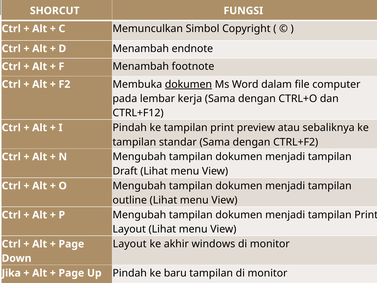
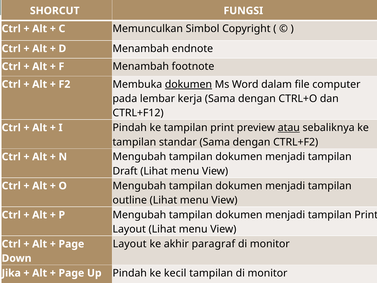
atau underline: none -> present
windows: windows -> paragraf
baru: baru -> kecil
